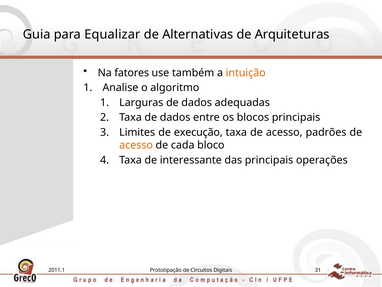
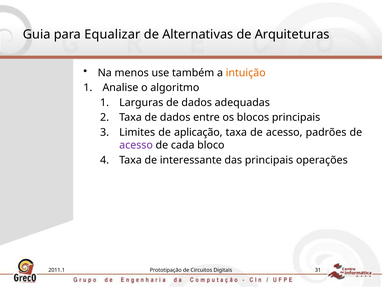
fatores: fatores -> menos
execução: execução -> aplicação
acesso at (136, 145) colour: orange -> purple
